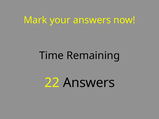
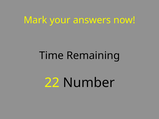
22 Answers: Answers -> Number
